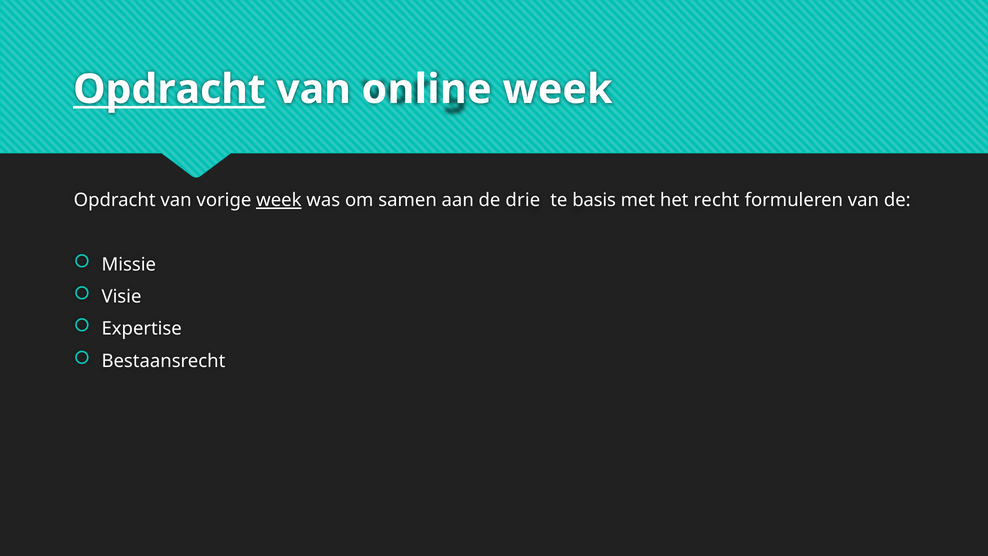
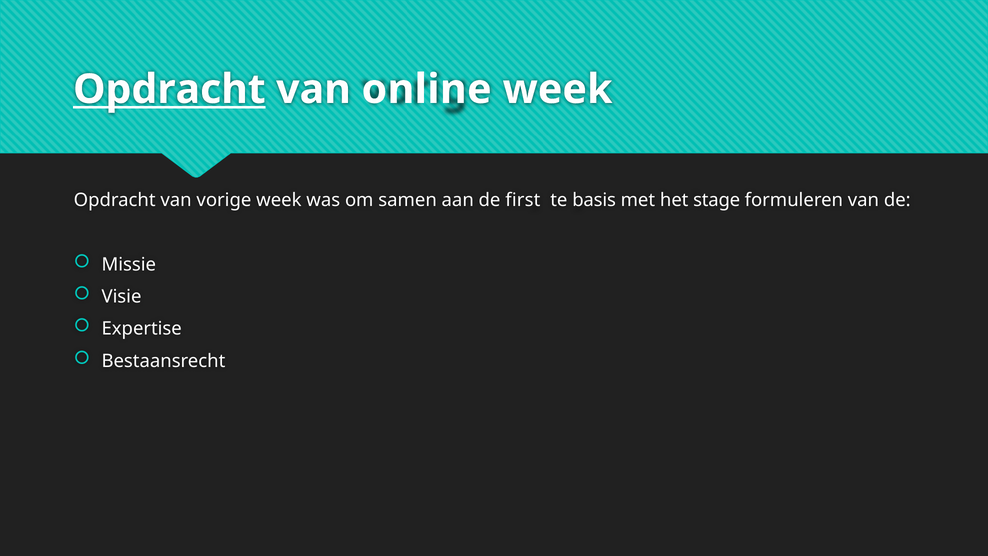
week at (279, 200) underline: present -> none
drie: drie -> first
recht: recht -> stage
